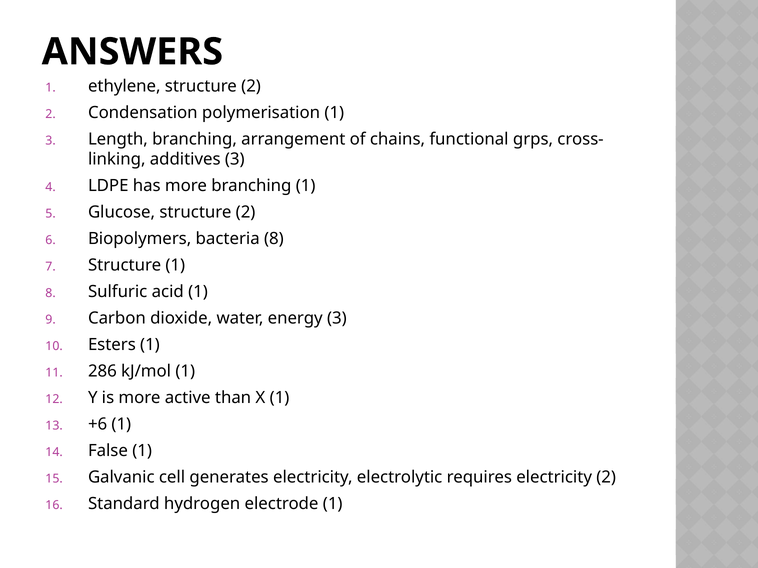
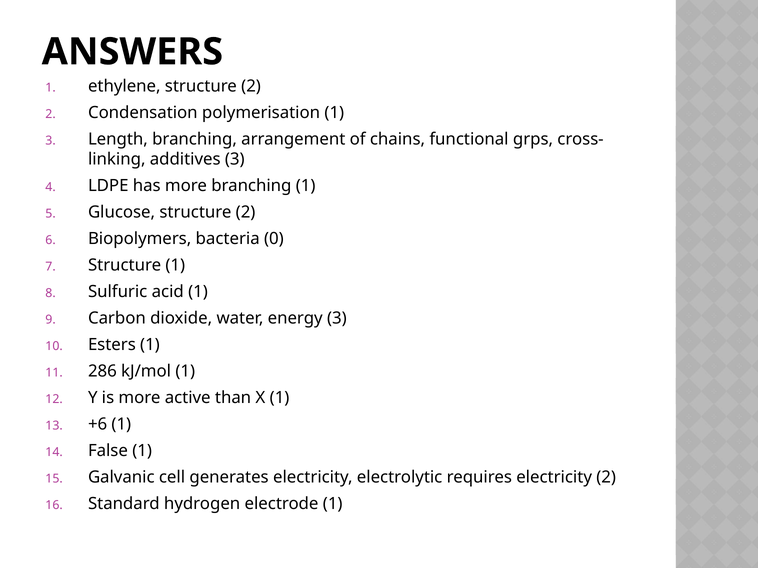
bacteria 8: 8 -> 0
